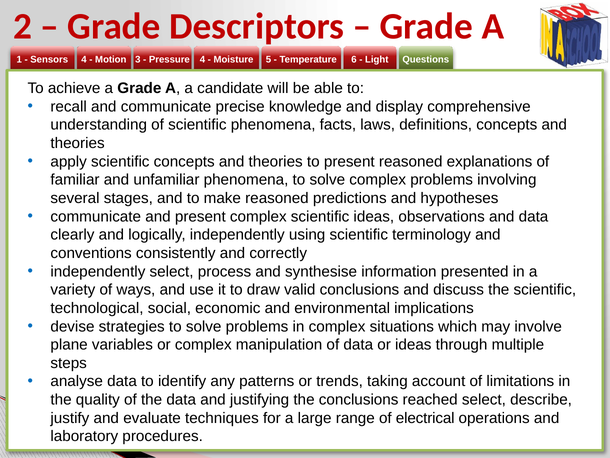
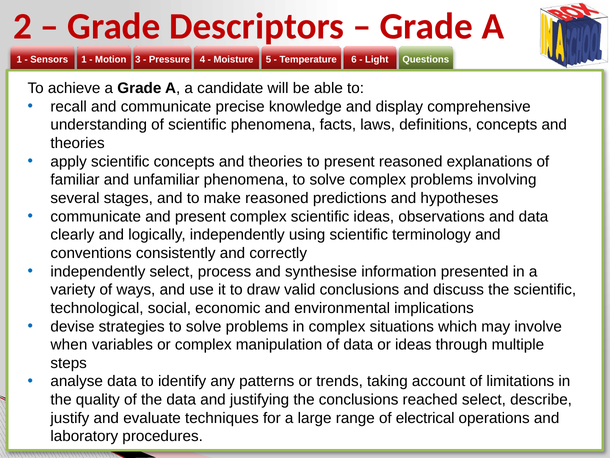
4 at (84, 59): 4 -> 1
plane: plane -> when
